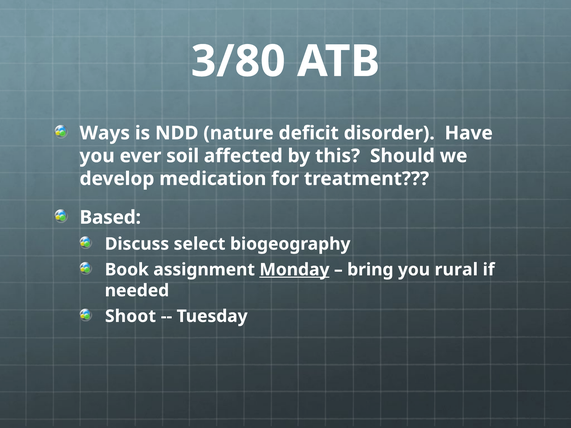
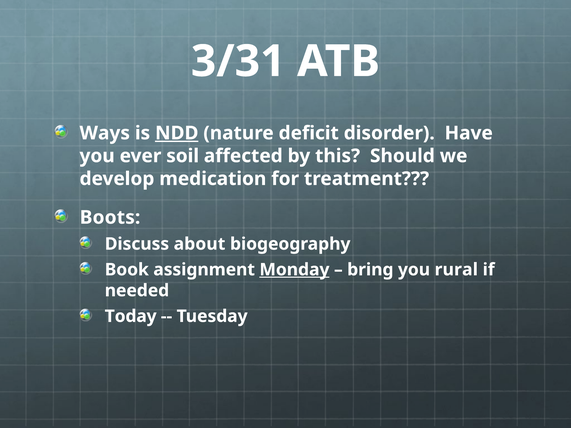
3/80: 3/80 -> 3/31
NDD underline: none -> present
Based: Based -> Boots
select: select -> about
Shoot: Shoot -> Today
